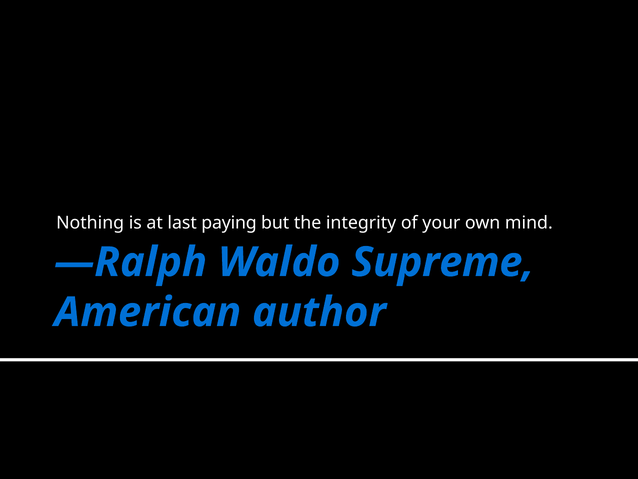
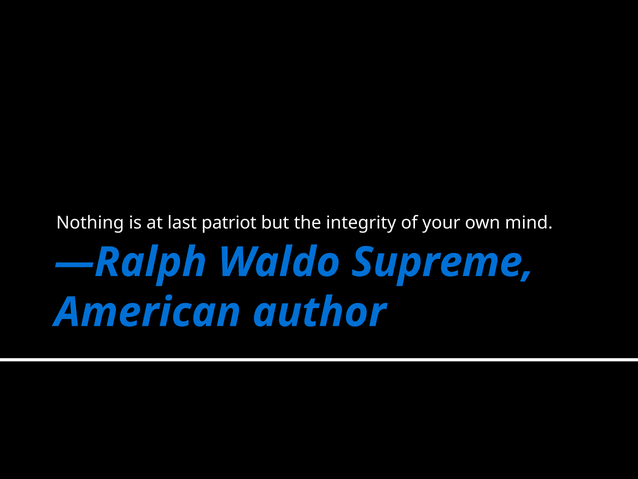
paying: paying -> patriot
